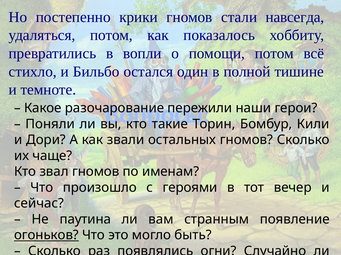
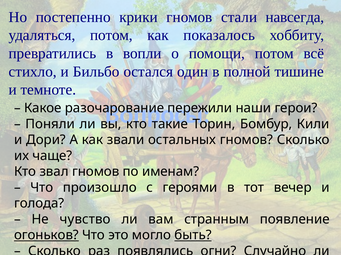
сейчас: сейчас -> голода
паутина: паутина -> чувство
быть underline: none -> present
